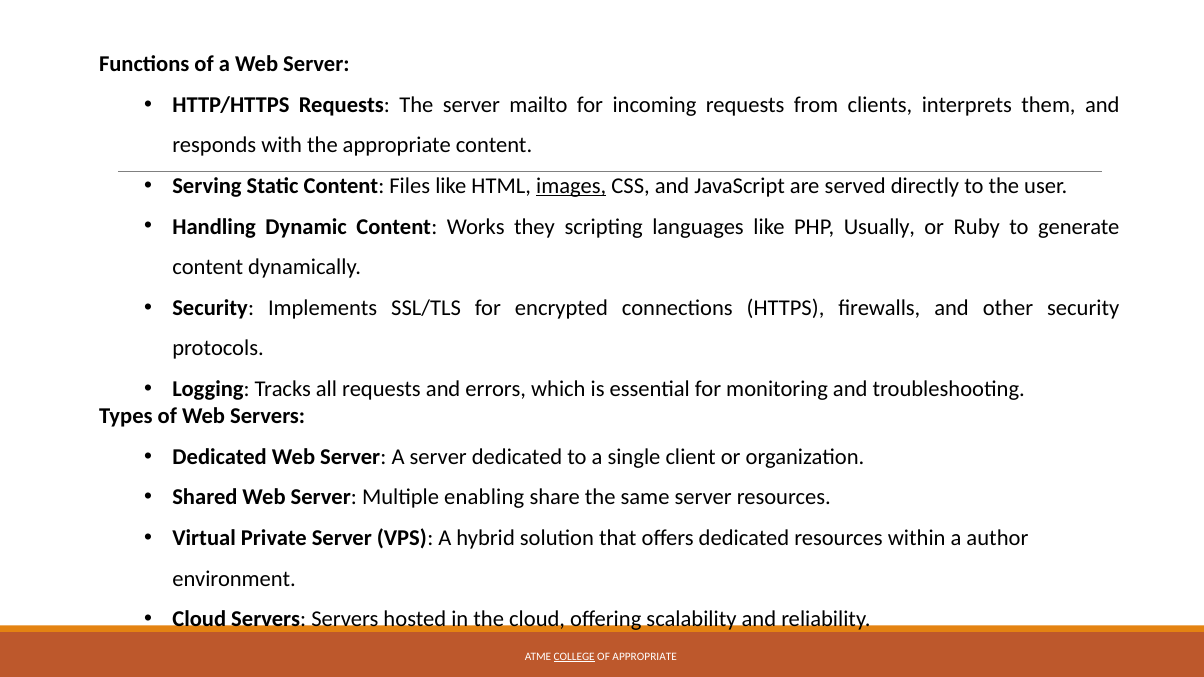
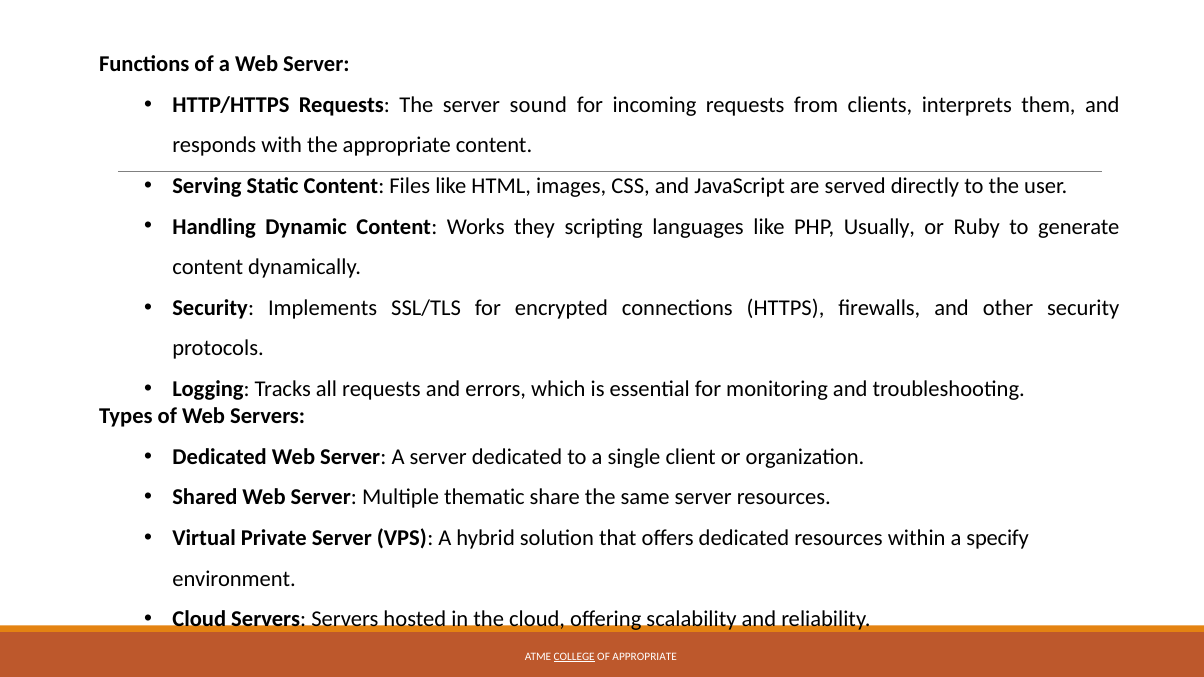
mailto: mailto -> sound
images underline: present -> none
enabling: enabling -> thematic
author: author -> specify
